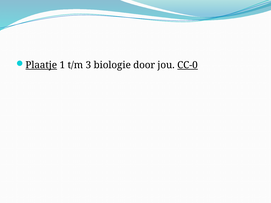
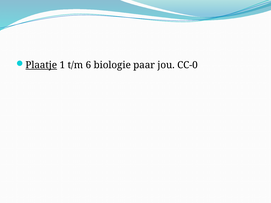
3: 3 -> 6
door: door -> paar
CC-0 underline: present -> none
